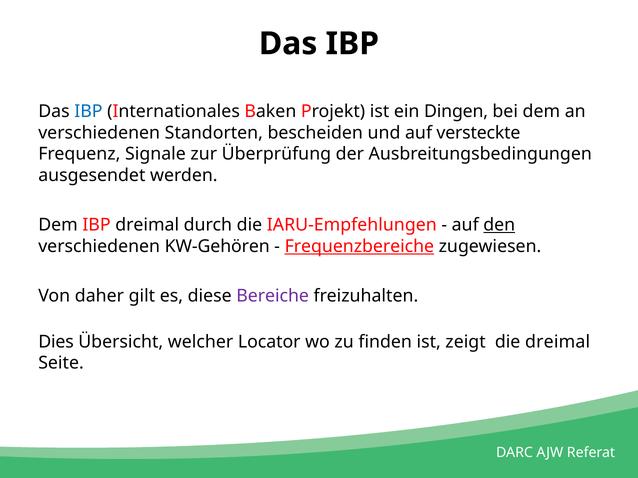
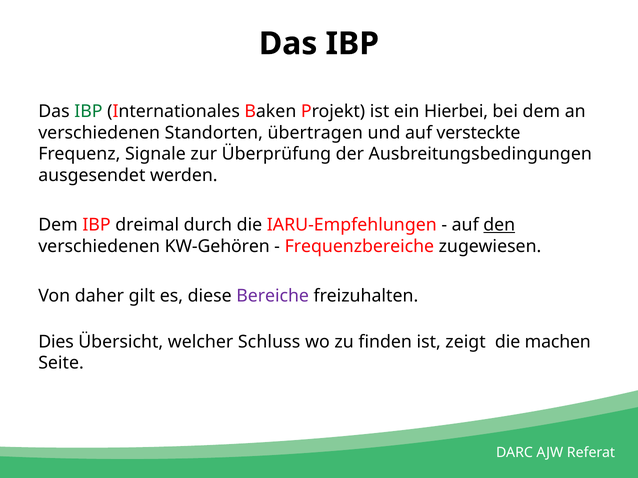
IBP at (88, 112) colour: blue -> green
Dingen: Dingen -> Hierbei
bescheiden: bescheiden -> übertragen
Frequenzbereiche underline: present -> none
Locator: Locator -> Schluss
die dreimal: dreimal -> machen
